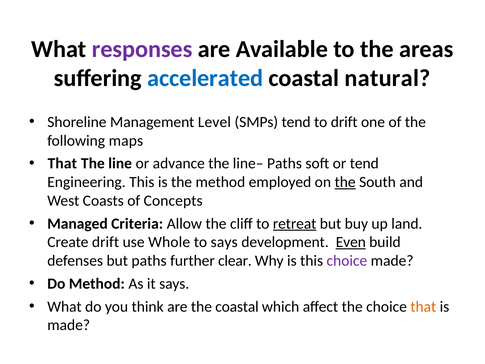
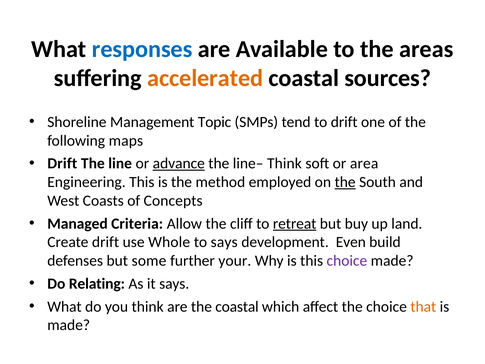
responses colour: purple -> blue
accelerated colour: blue -> orange
natural: natural -> sources
Level: Level -> Topic
That at (62, 163): That -> Drift
advance underline: none -> present
line– Paths: Paths -> Think
or tend: tend -> area
Even underline: present -> none
but paths: paths -> some
clear: clear -> your
Do Method: Method -> Relating
